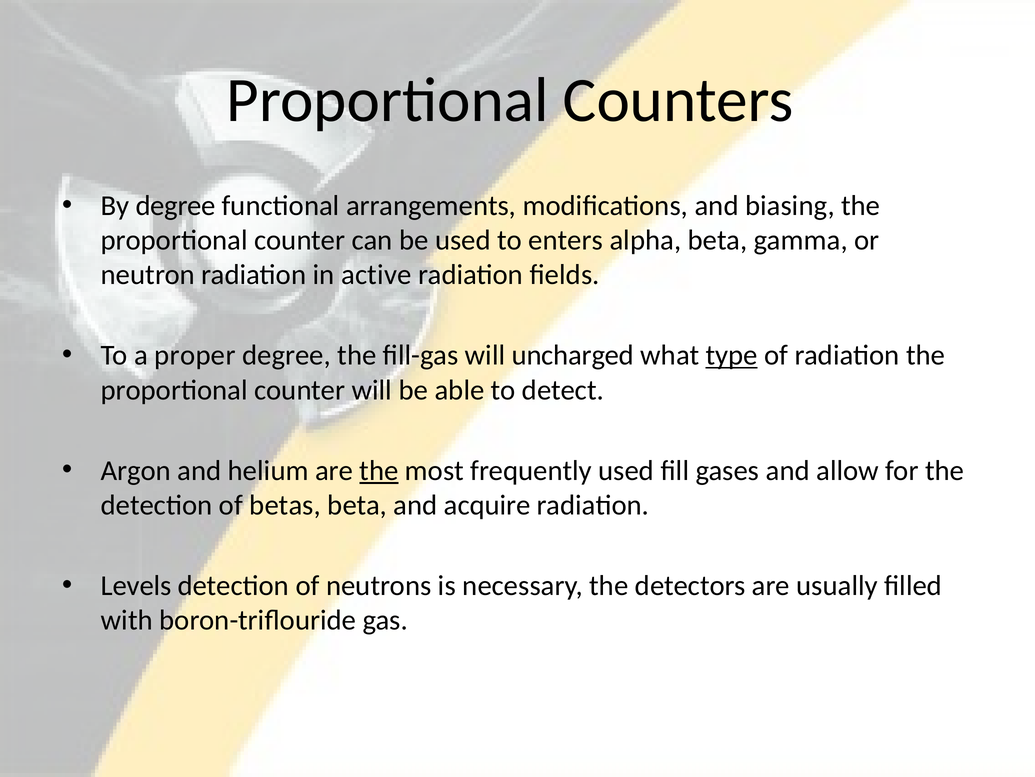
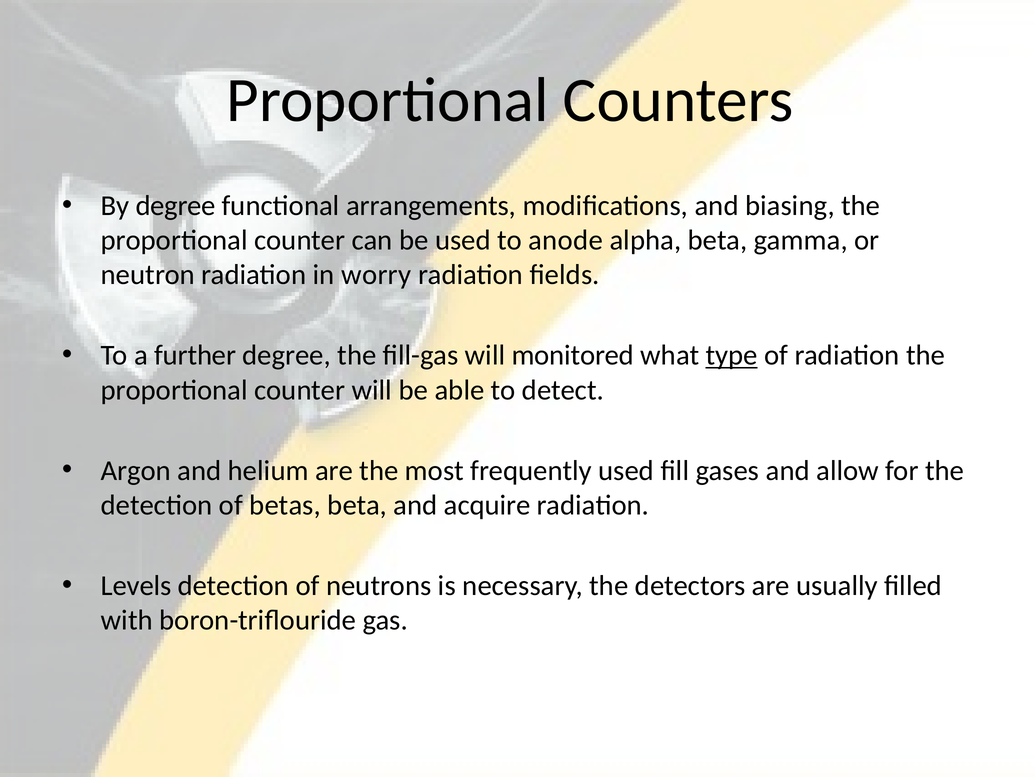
enters: enters -> anode
active: active -> worry
proper: proper -> further
uncharged: uncharged -> monitored
the at (379, 470) underline: present -> none
